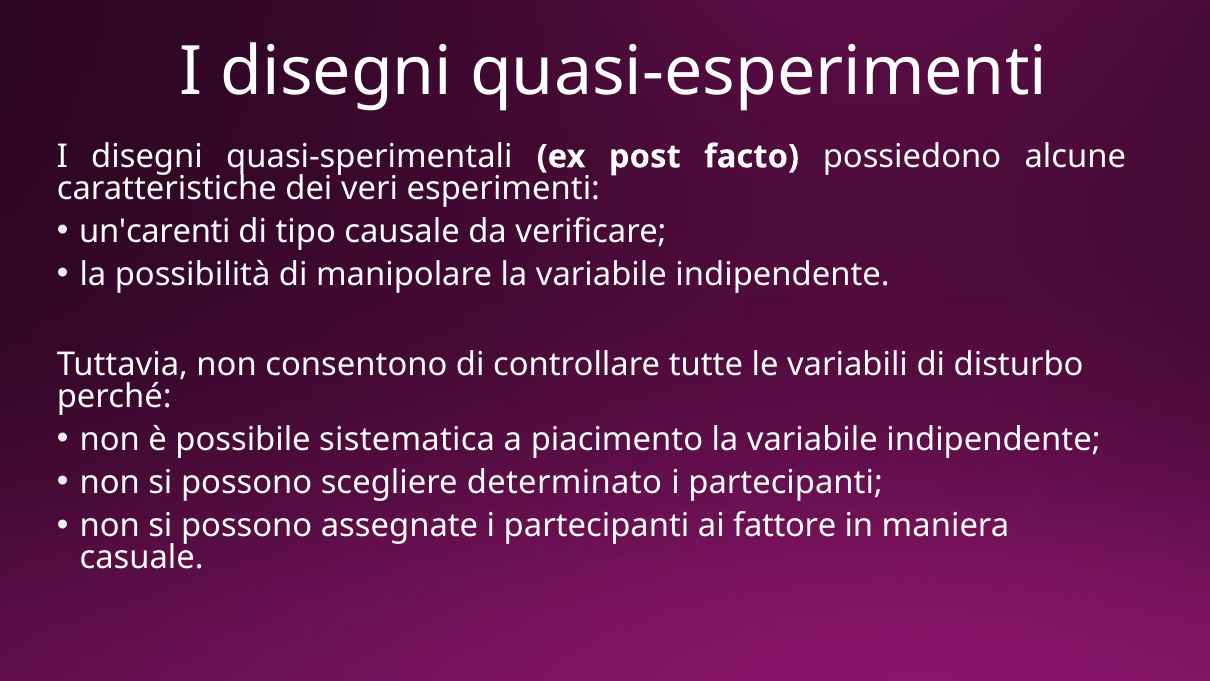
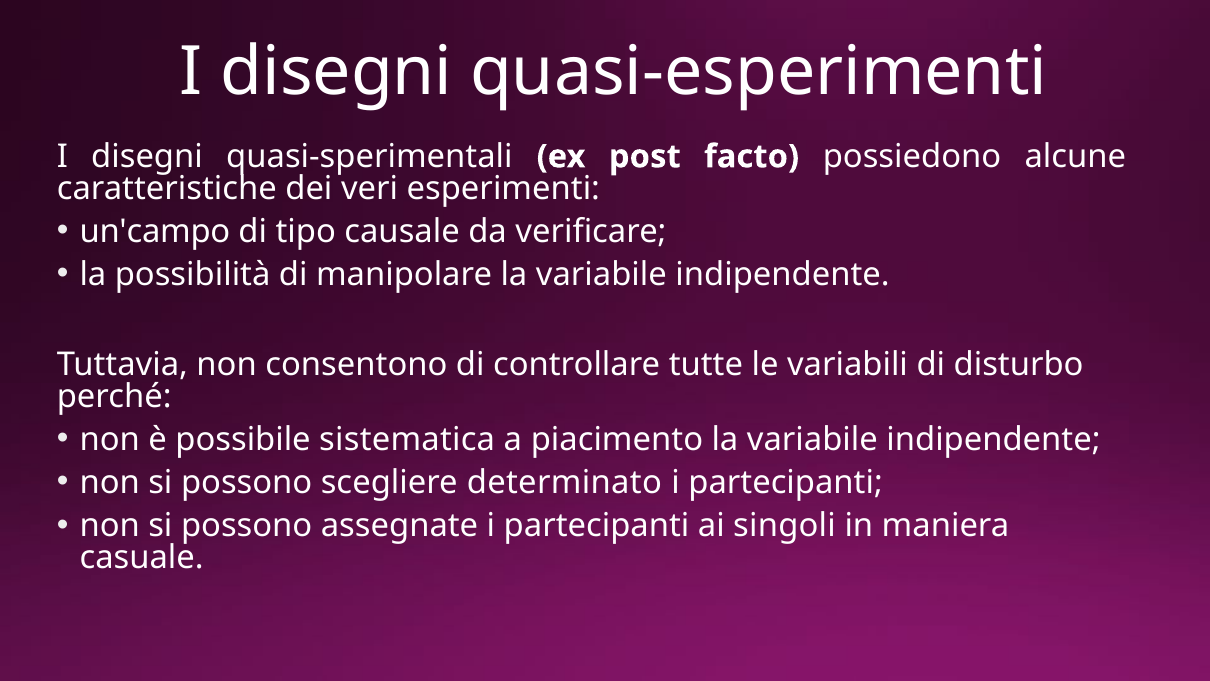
un'carenti: un'carenti -> un'campo
fattore: fattore -> singoli
